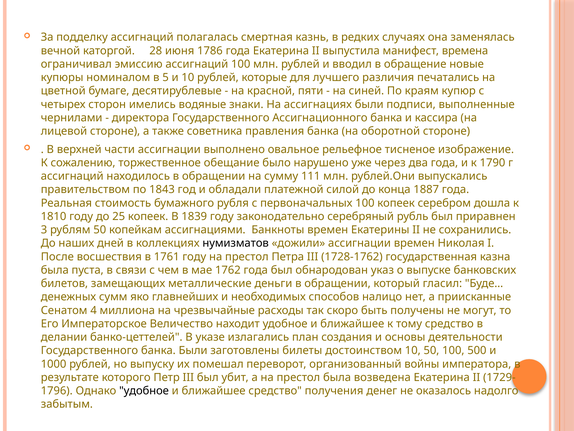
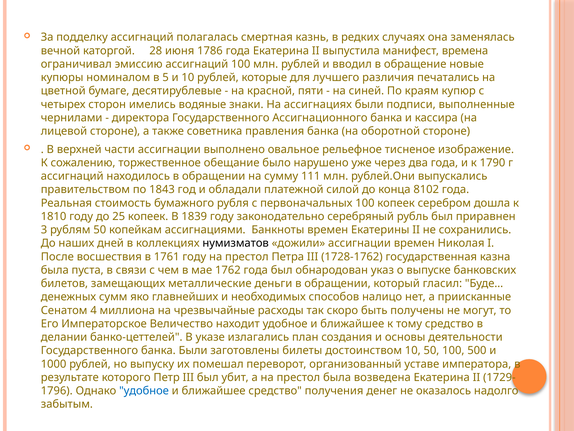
1887: 1887 -> 8102
войны: войны -> уставе
удобное at (144, 390) colour: black -> blue
